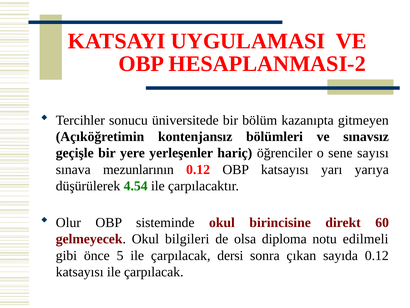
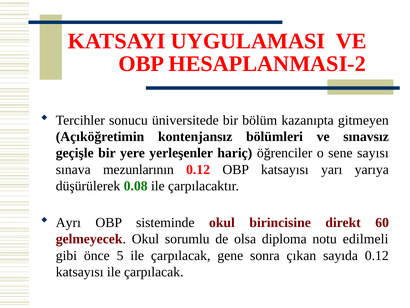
4.54: 4.54 -> 0.08
Olur: Olur -> Ayrı
bilgileri: bilgileri -> sorumlu
dersi: dersi -> gene
